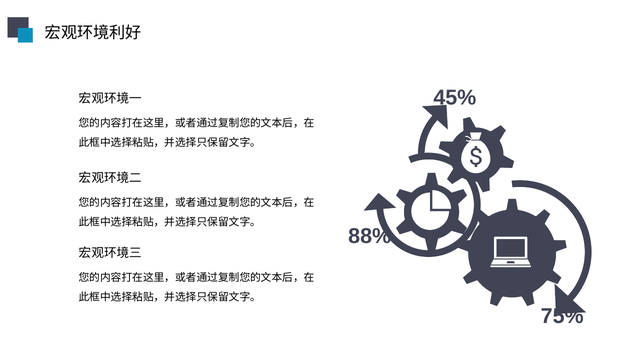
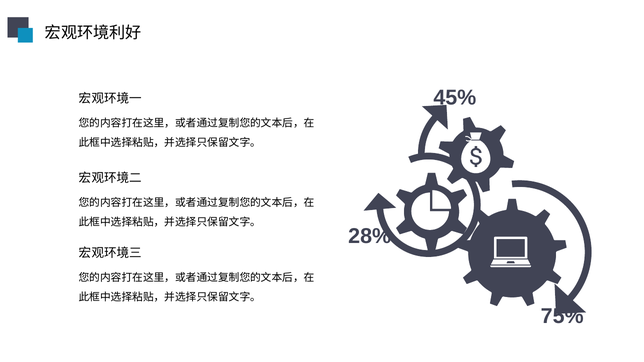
88%: 88% -> 28%
